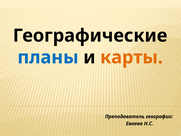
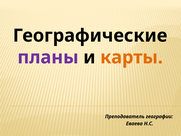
планы colour: blue -> purple
